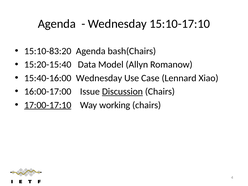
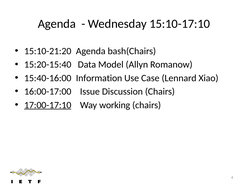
15:10-83:20: 15:10-83:20 -> 15:10-21:20
15:40-16:00 Wednesday: Wednesday -> Information
Discussion underline: present -> none
